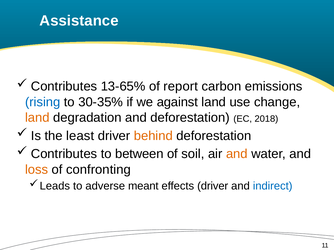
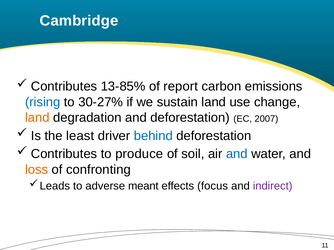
Assistance: Assistance -> Cambridge
13-65%: 13-65% -> 13-85%
30-35%: 30-35% -> 30-27%
against: against -> sustain
2018: 2018 -> 2007
behind colour: orange -> blue
between: between -> produce
and at (237, 154) colour: orange -> blue
effects driver: driver -> focus
indirect colour: blue -> purple
